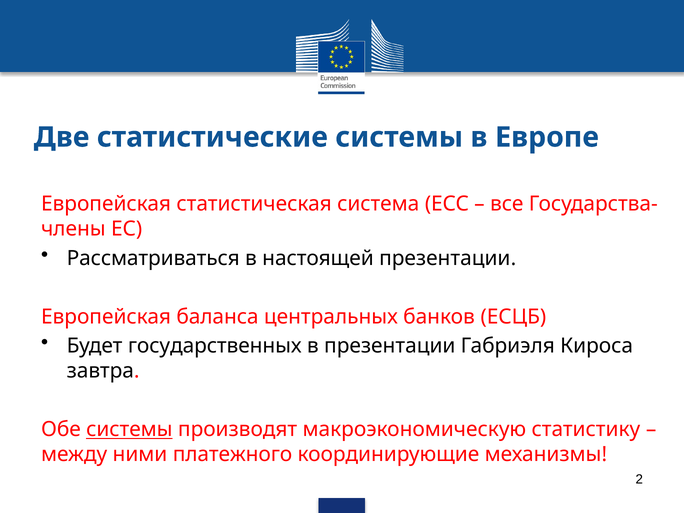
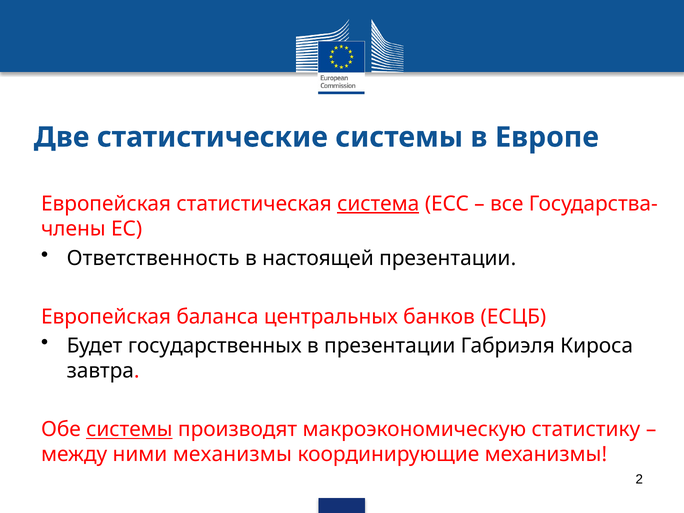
система underline: none -> present
Рассматриваться: Рассматриваться -> Ответственность
ними платежного: платежного -> механизмы
